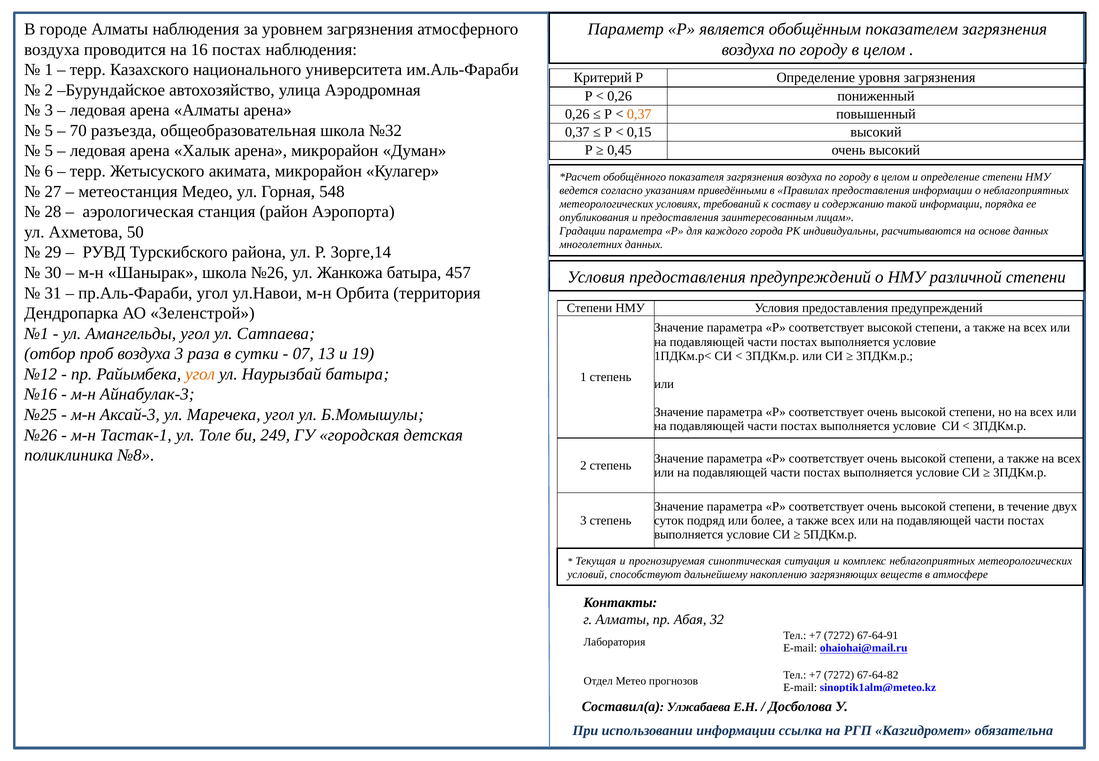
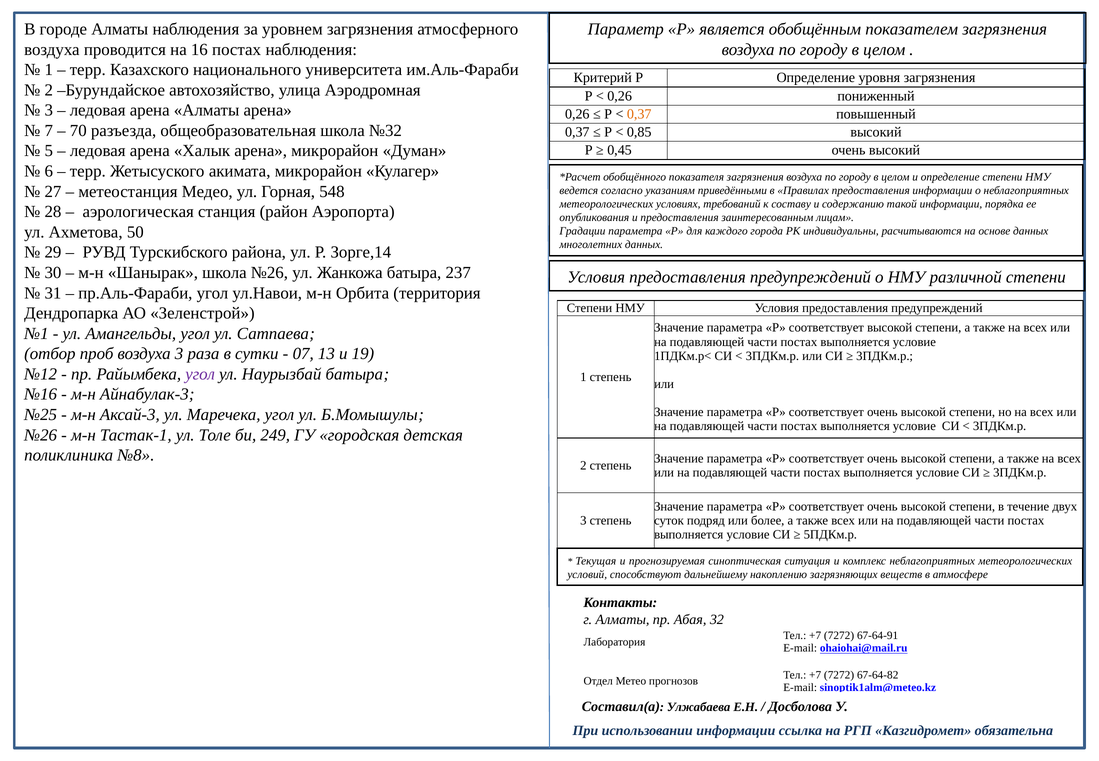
5 at (49, 131): 5 -> 7
0,15: 0,15 -> 0,85
457: 457 -> 237
угол at (200, 374) colour: orange -> purple
